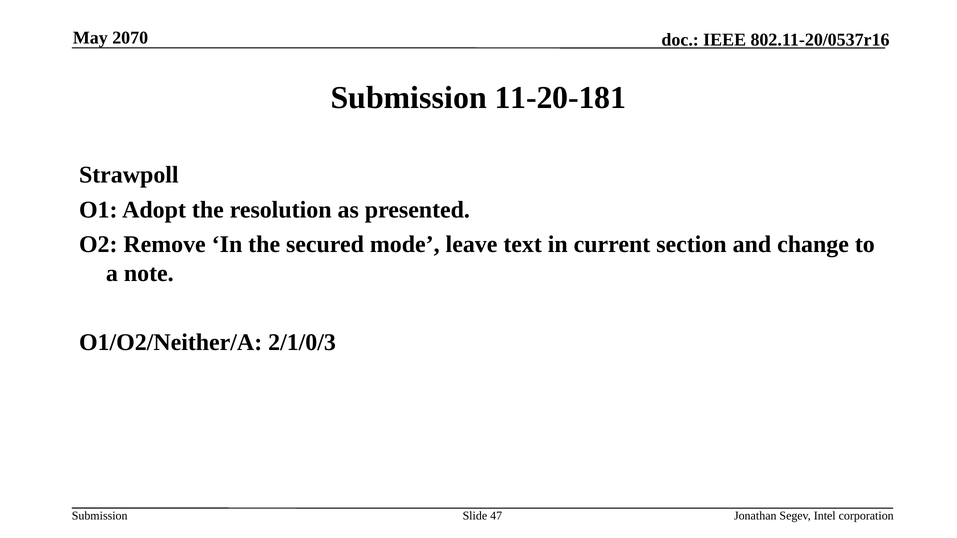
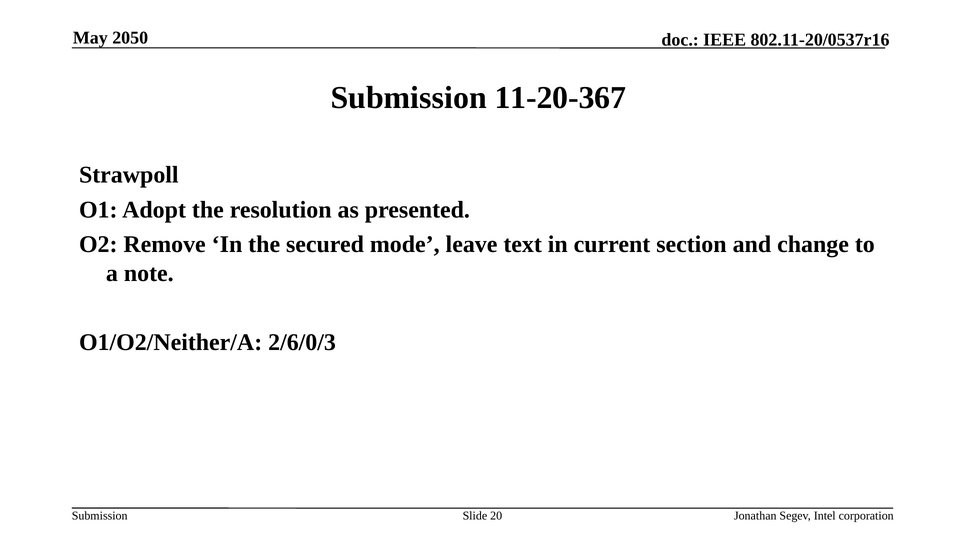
2070: 2070 -> 2050
11-20-181: 11-20-181 -> 11-20-367
2/1/0/3: 2/1/0/3 -> 2/6/0/3
47: 47 -> 20
